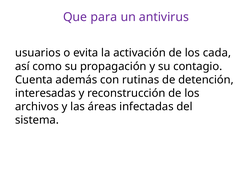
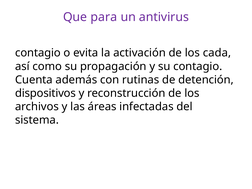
usuarios at (38, 53): usuarios -> contagio
interesadas: interesadas -> dispositivos
